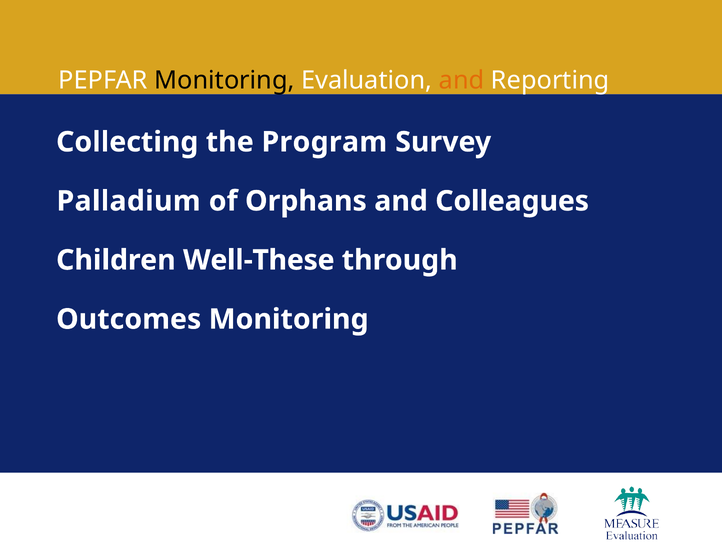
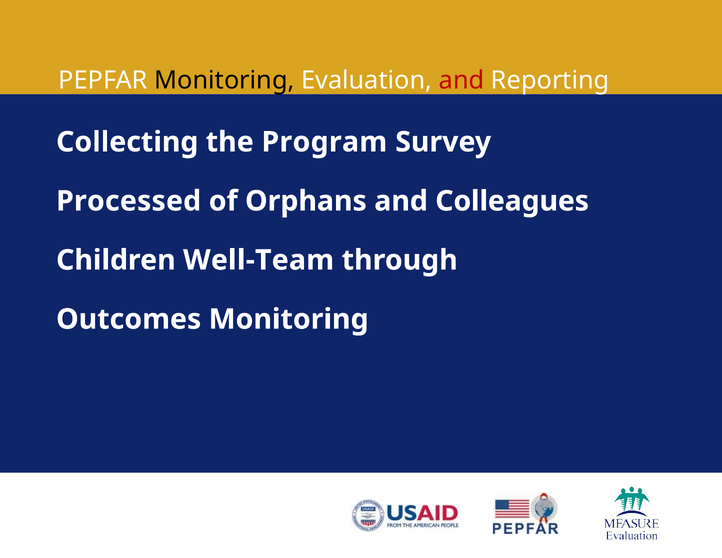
and at (462, 80) colour: orange -> red
Palladium: Palladium -> Processed
Well-These: Well-These -> Well-Team
